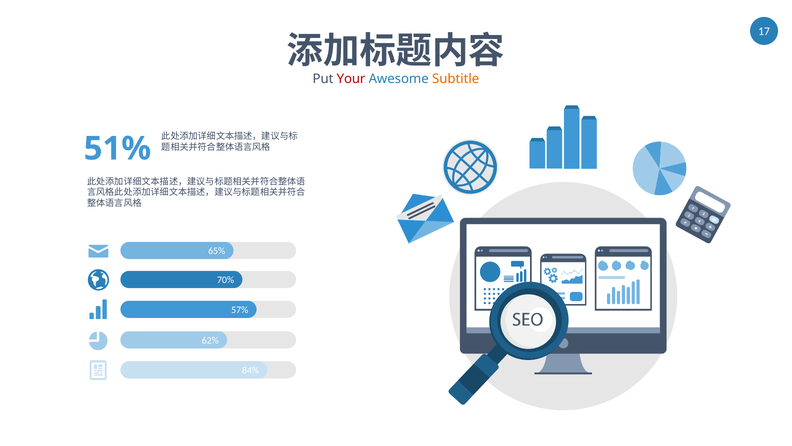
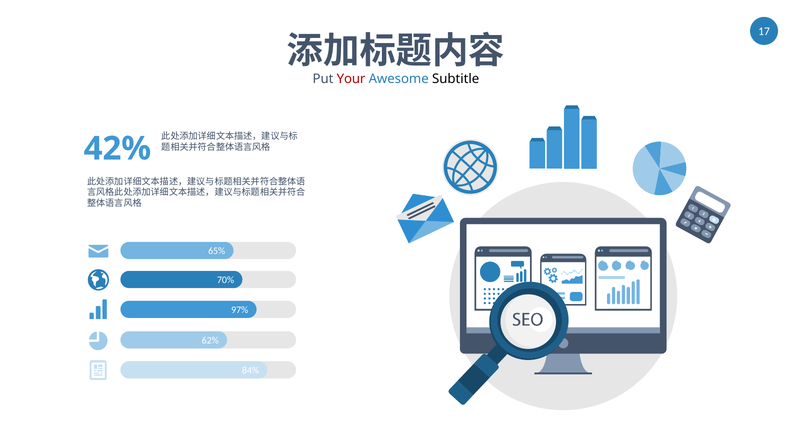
Subtitle colour: orange -> black
51%: 51% -> 42%
57%: 57% -> 97%
